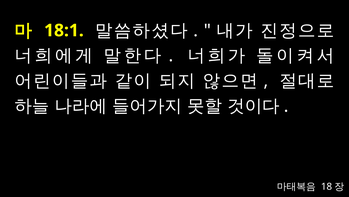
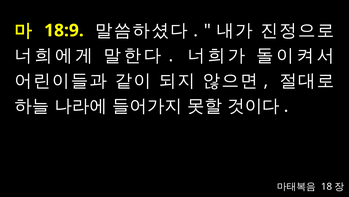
18:1: 18:1 -> 18:9
